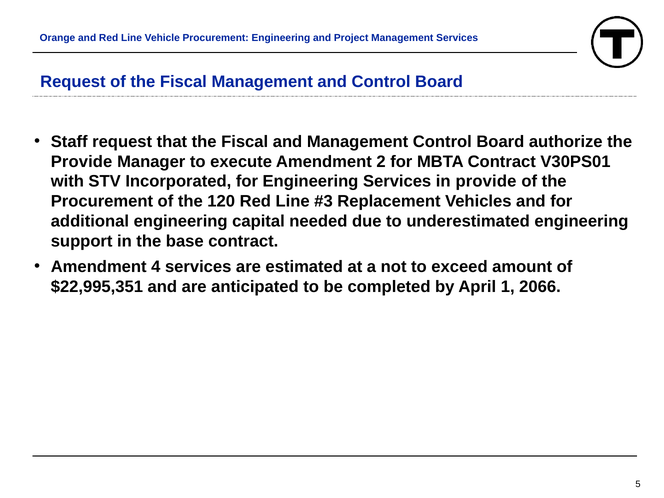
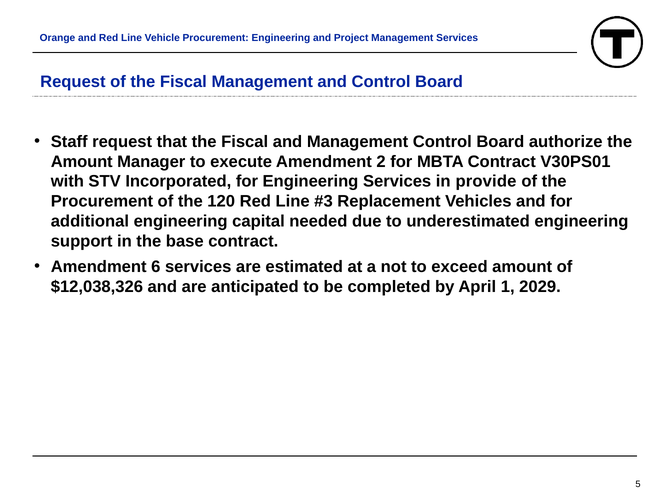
Provide at (82, 162): Provide -> Amount
4: 4 -> 6
$22,995,351: $22,995,351 -> $12,038,326
2066: 2066 -> 2029
